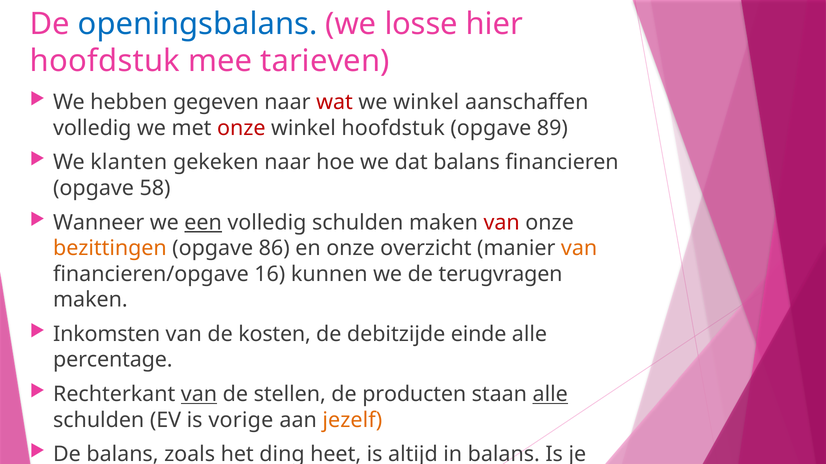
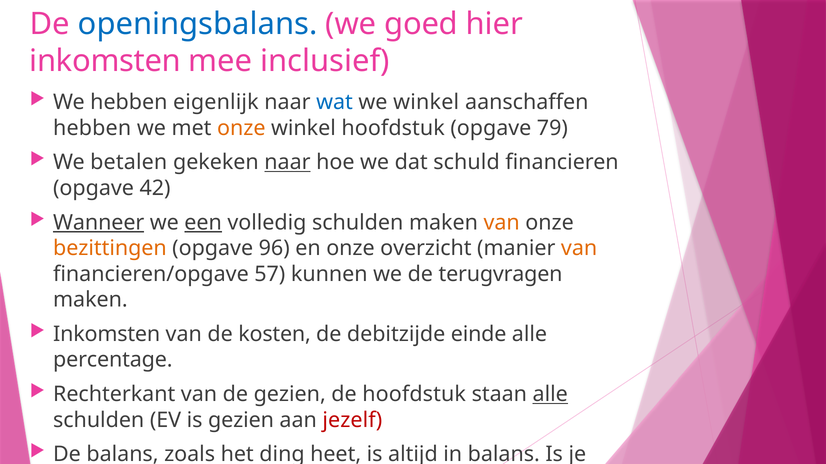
losse: losse -> goed
hoofdstuk at (105, 61): hoofdstuk -> inkomsten
tarieven: tarieven -> inclusief
gegeven: gegeven -> eigenlijk
wat colour: red -> blue
volledig at (92, 128): volledig -> hebben
onze at (241, 128) colour: red -> orange
89: 89 -> 79
klanten: klanten -> betalen
naar at (287, 163) underline: none -> present
dat balans: balans -> schuld
58: 58 -> 42
Wanneer underline: none -> present
van at (502, 223) colour: red -> orange
86: 86 -> 96
16: 16 -> 57
van at (199, 395) underline: present -> none
de stellen: stellen -> gezien
de producten: producten -> hoofdstuk
is vorige: vorige -> gezien
jezelf colour: orange -> red
